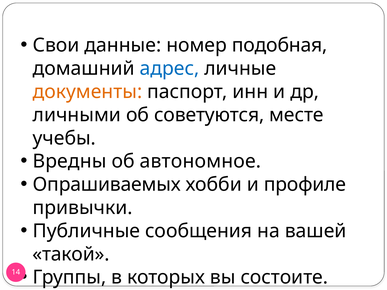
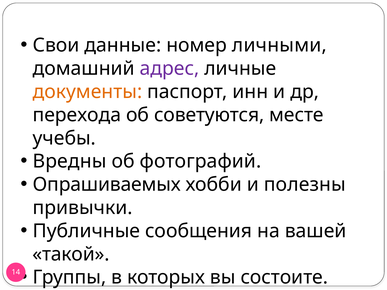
подобная: подобная -> личными
адрес colour: blue -> purple
личными: личными -> перехода
автономное: автономное -> фотографий
профиле: профиле -> полезны
